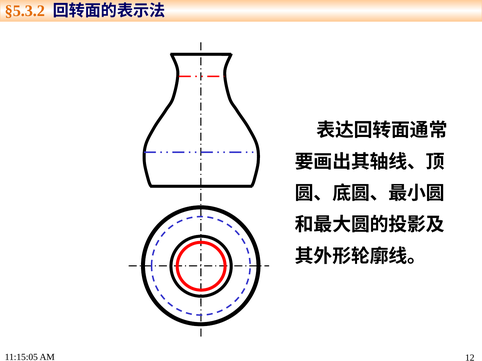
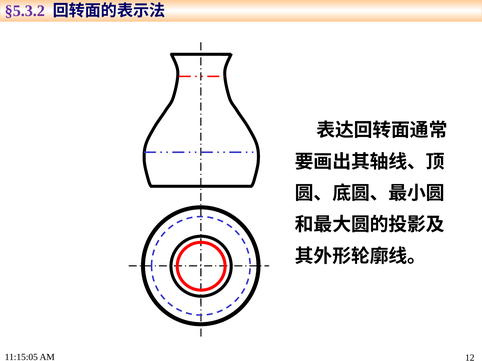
§5.3.2 colour: orange -> purple
